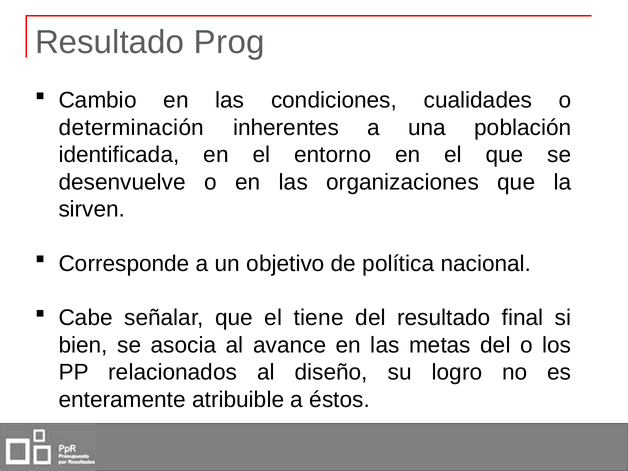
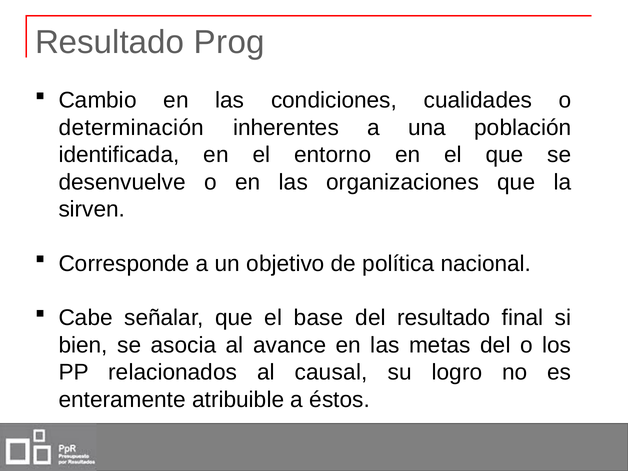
tiene: tiene -> base
diseño: diseño -> causal
